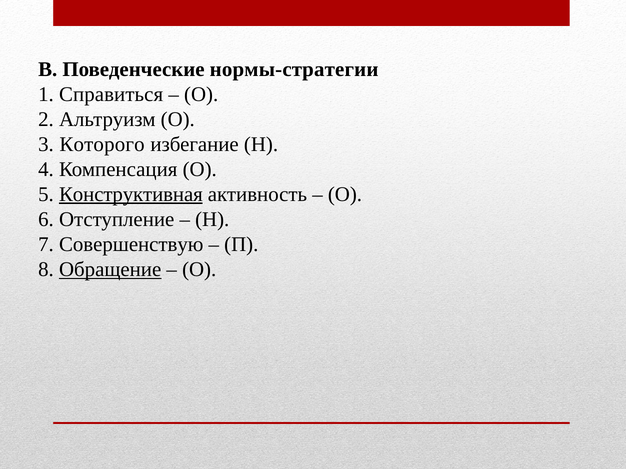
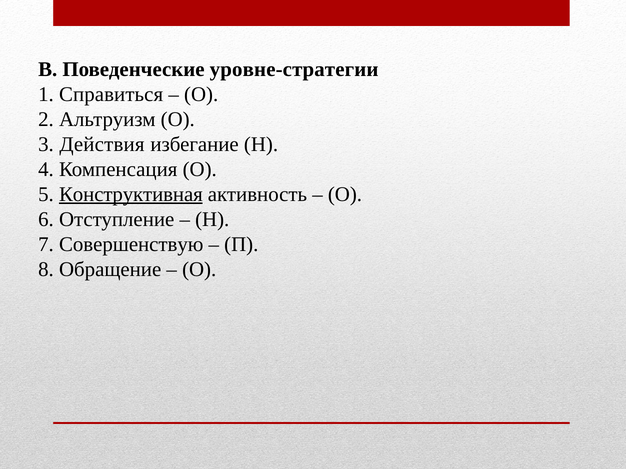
нормы-стратегии: нормы-стратегии -> уровне-стратегии
Которого: Которого -> Действия
Обращение underline: present -> none
